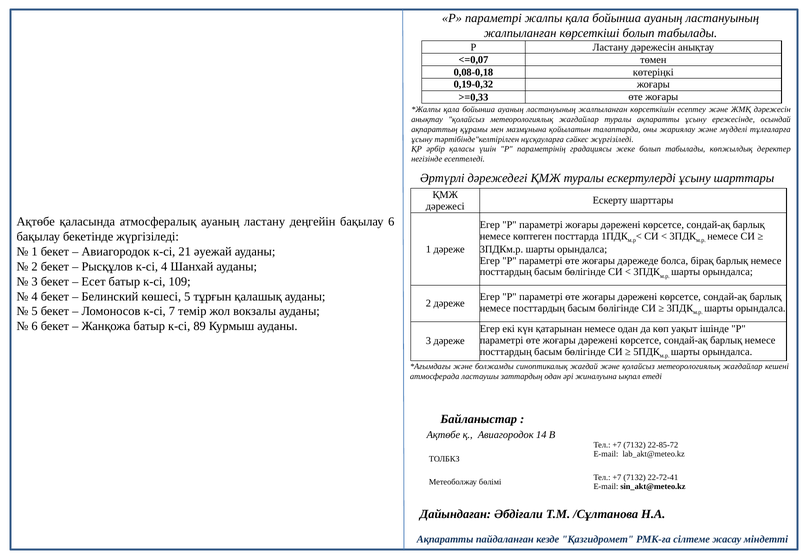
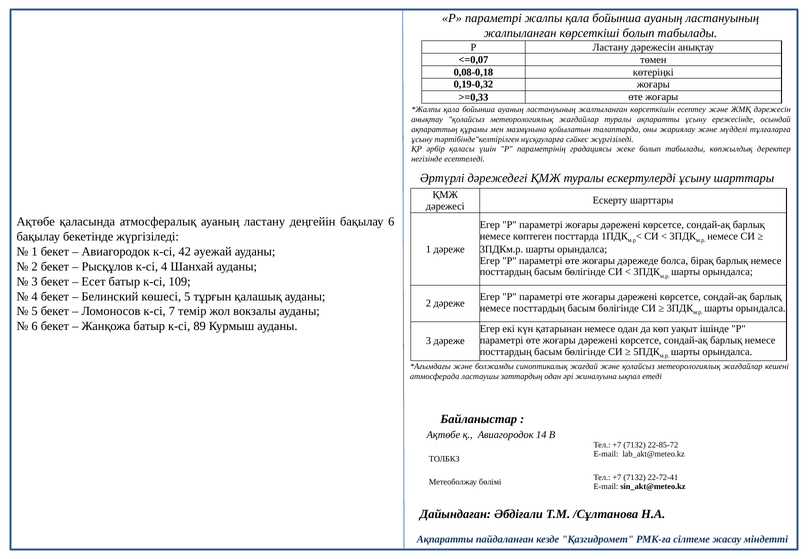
21: 21 -> 42
